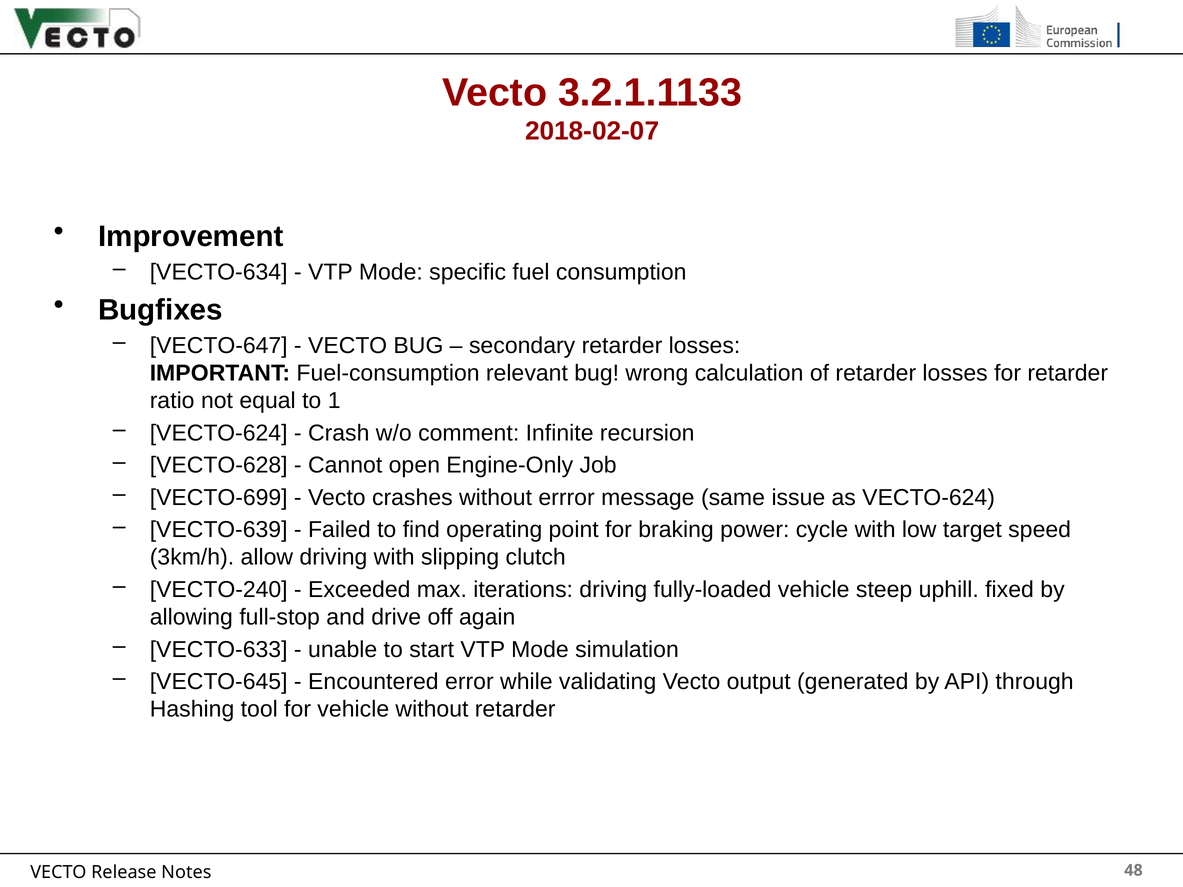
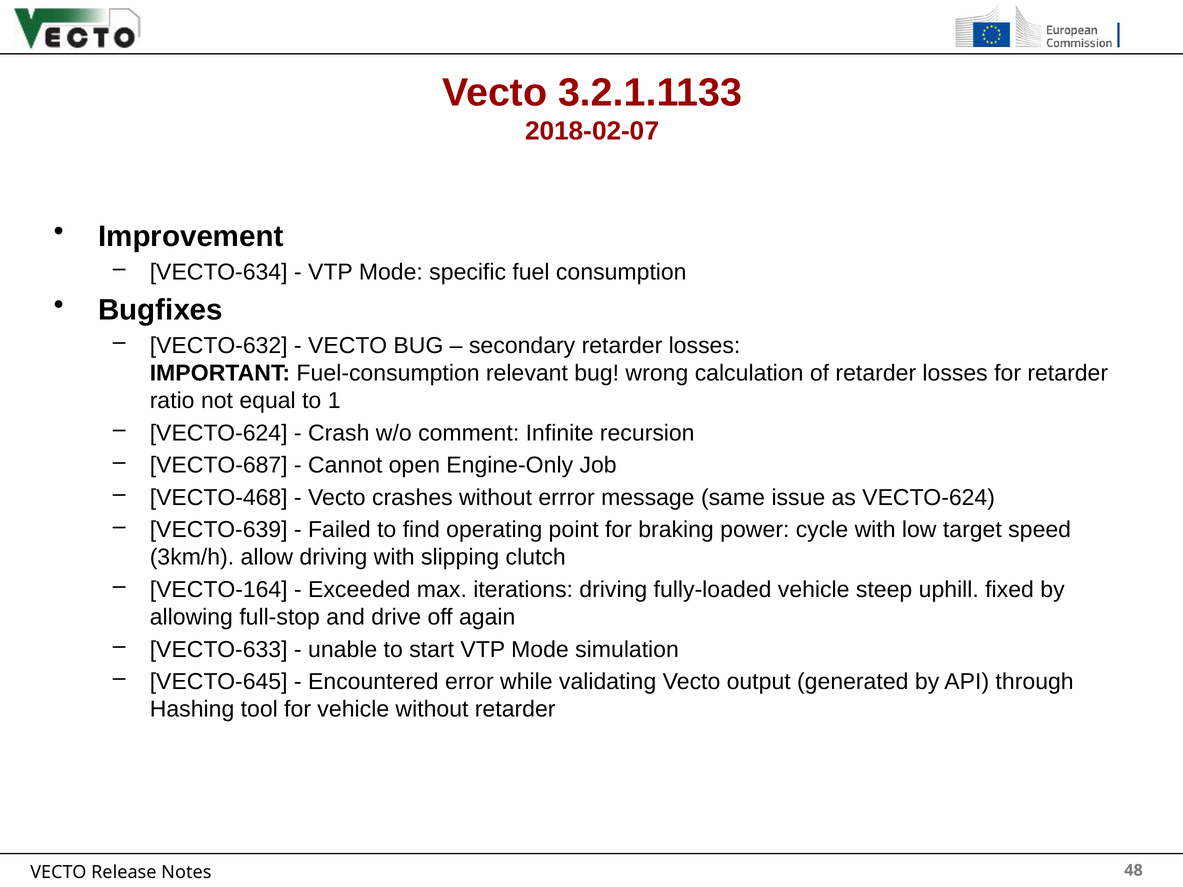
VECTO-647: VECTO-647 -> VECTO-632
VECTO-628: VECTO-628 -> VECTO-687
VECTO-699: VECTO-699 -> VECTO-468
VECTO-240: VECTO-240 -> VECTO-164
